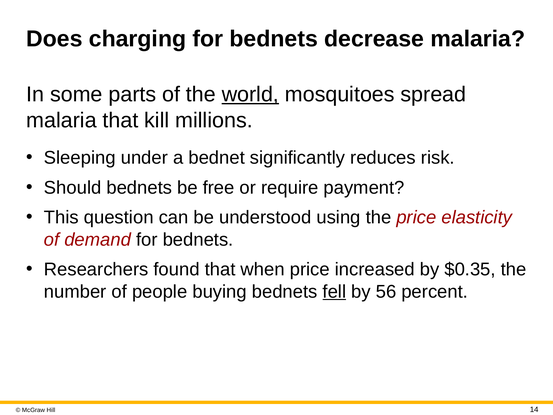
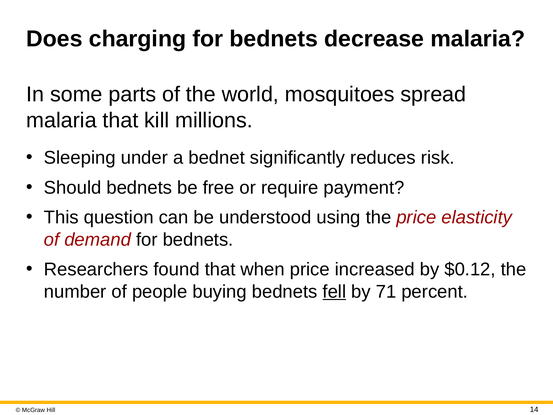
world underline: present -> none
$0.35: $0.35 -> $0.12
56: 56 -> 71
